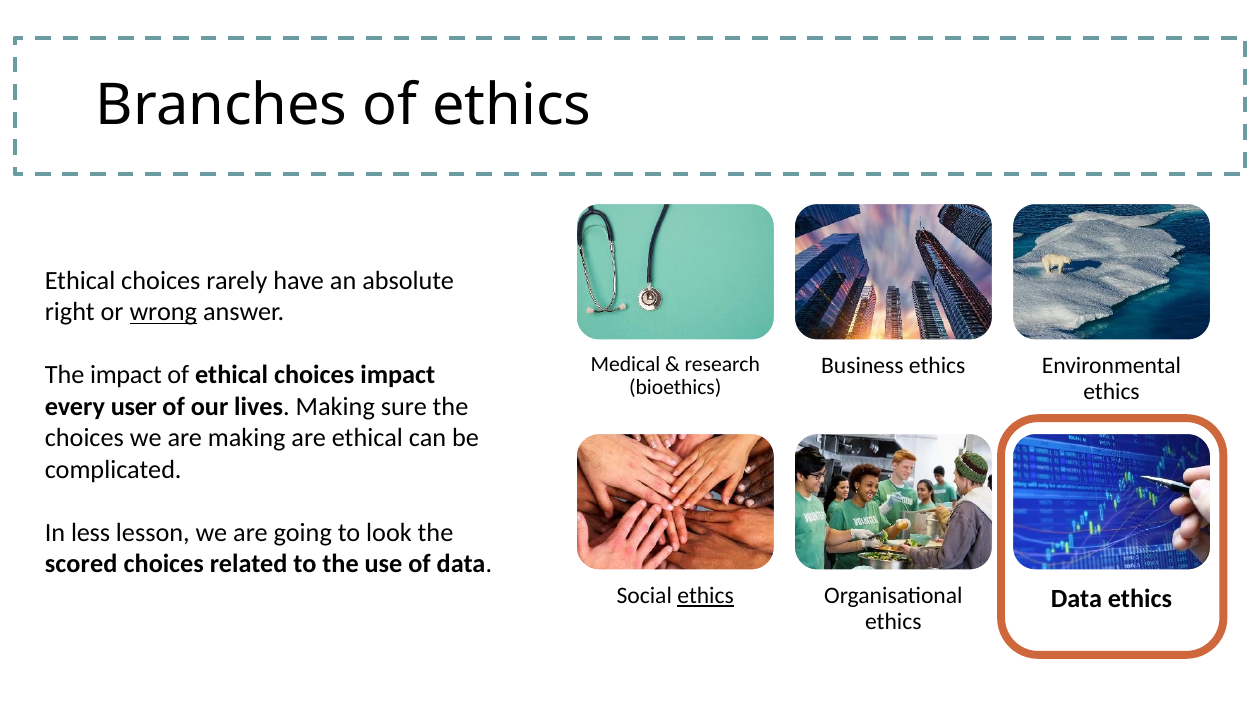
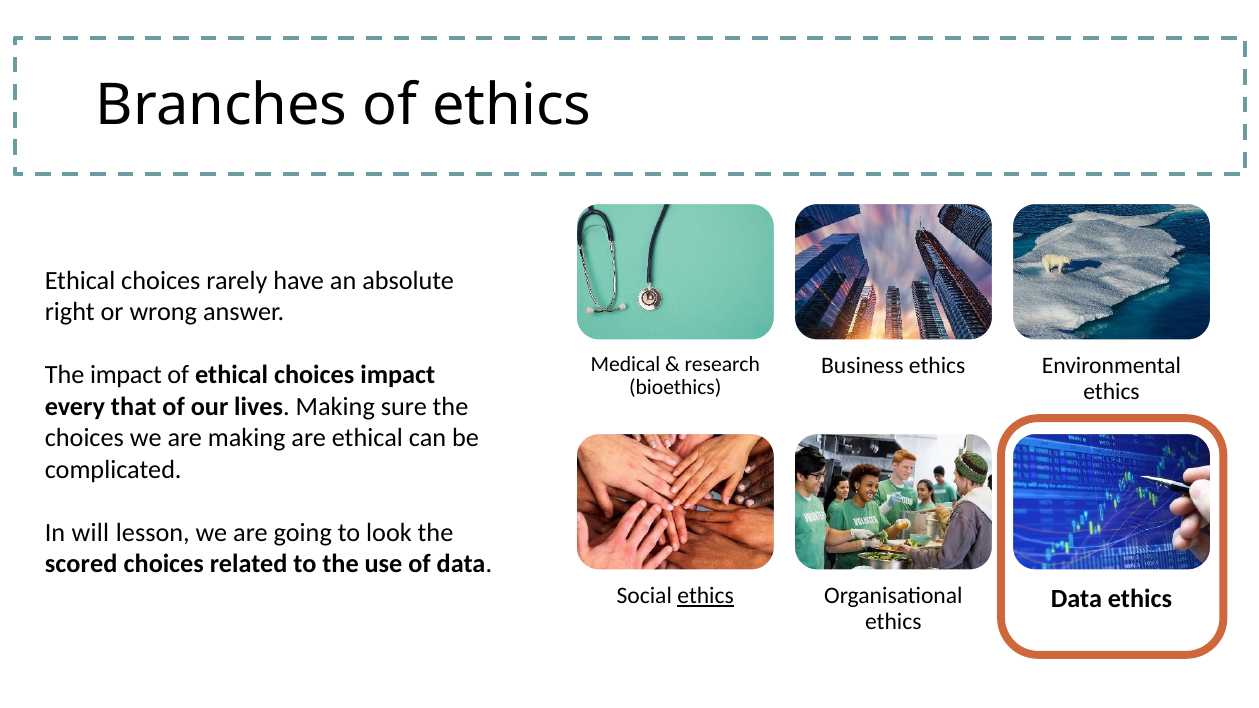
wrong underline: present -> none
user: user -> that
less: less -> will
